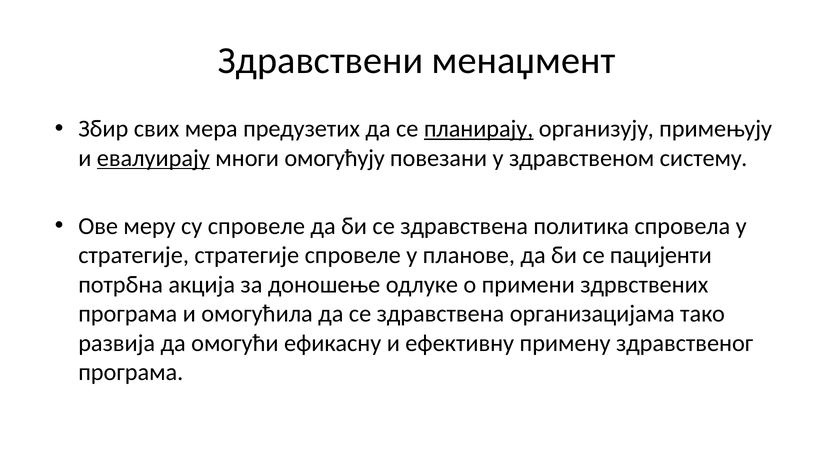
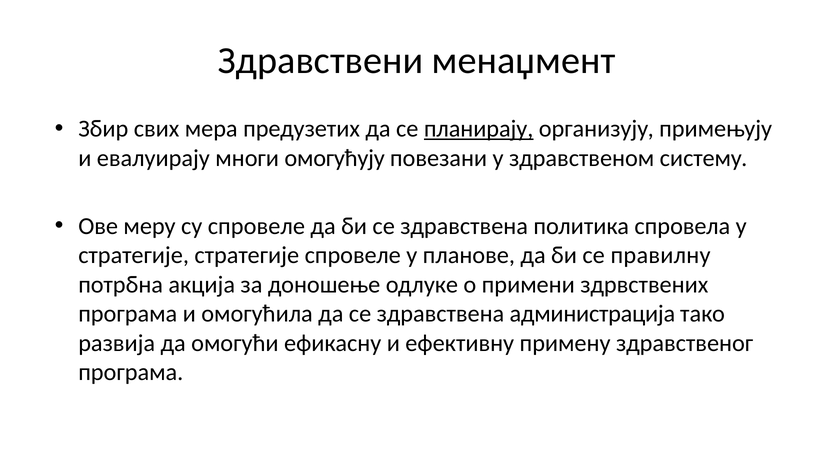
евалуирају underline: present -> none
пацијенти: пацијенти -> правилну
организацијама: организацијама -> администрација
